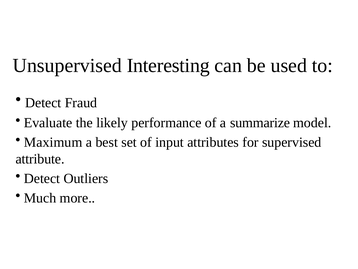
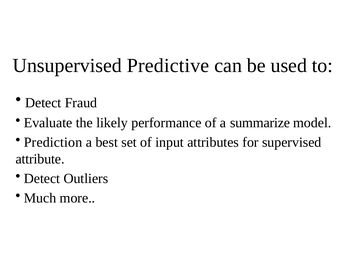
Interesting: Interesting -> Predictive
Maximum: Maximum -> Prediction
